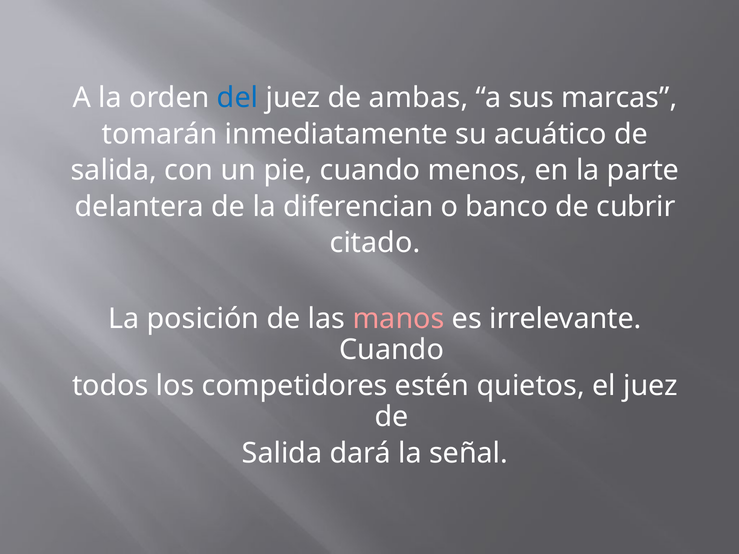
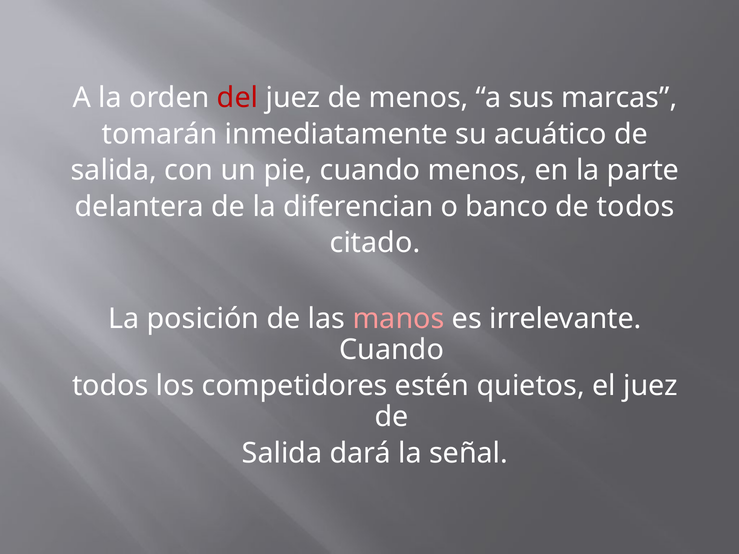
del colour: blue -> red
de ambas: ambas -> menos
de cubrir: cubrir -> todos
